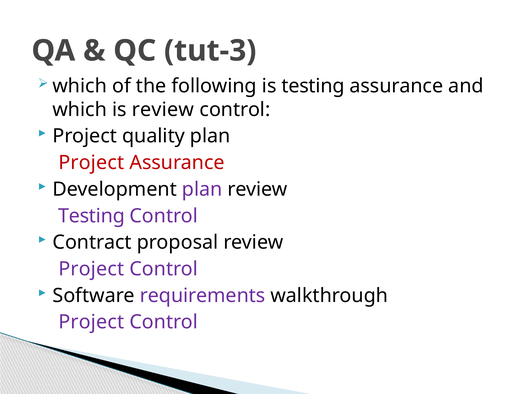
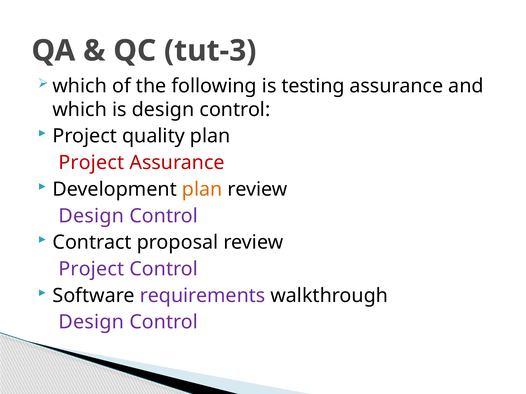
is review: review -> design
plan at (202, 190) colour: purple -> orange
Testing at (91, 216): Testing -> Design
Project at (91, 323): Project -> Design
